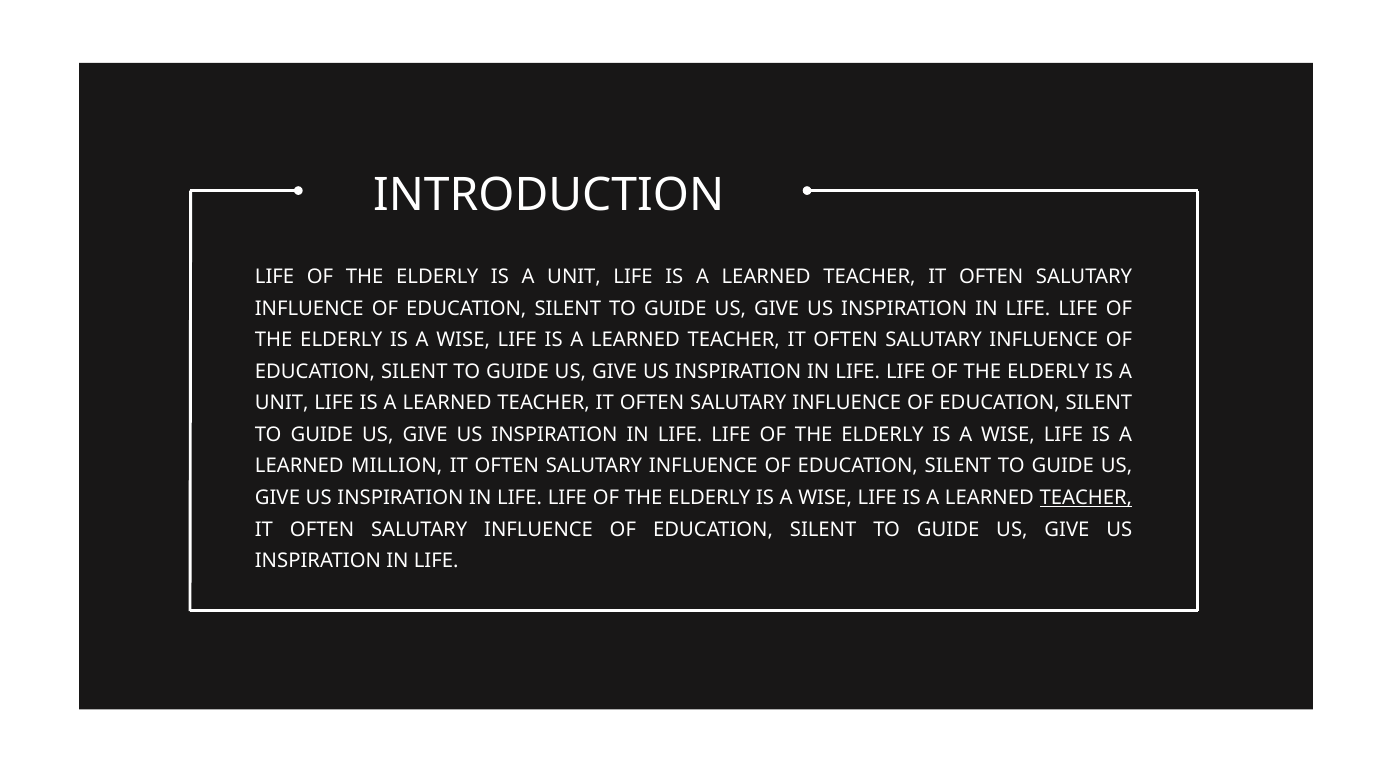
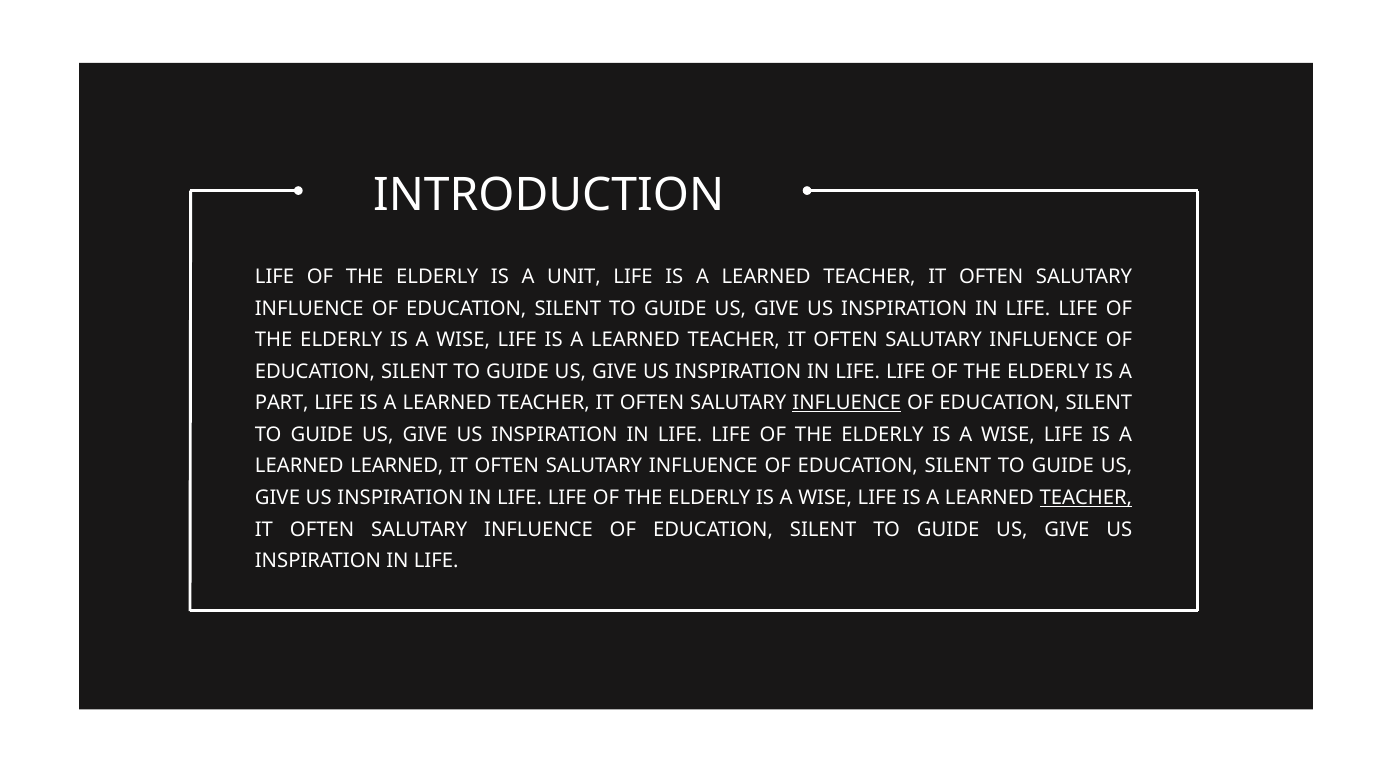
UNIT at (282, 403): UNIT -> PART
INFLUENCE at (847, 403) underline: none -> present
LEARNED MILLION: MILLION -> LEARNED
